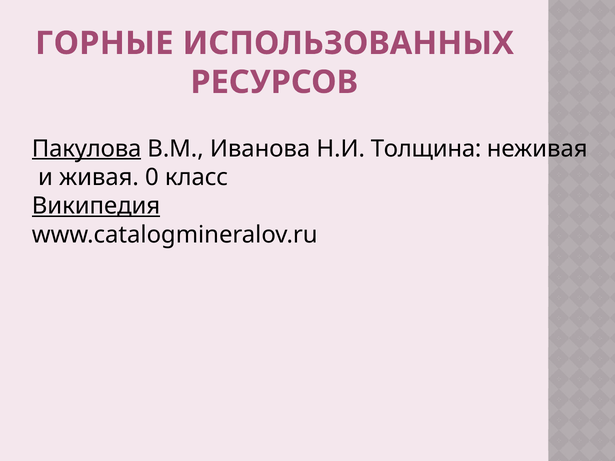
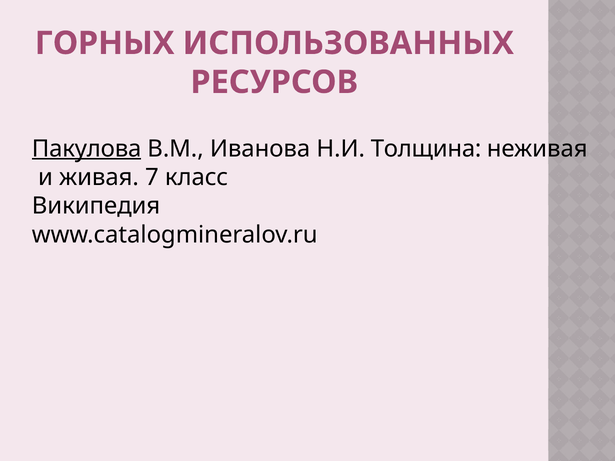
ГОРНЫЕ: ГОРНЫЕ -> ГОРНЫХ
0: 0 -> 7
Википедия underline: present -> none
